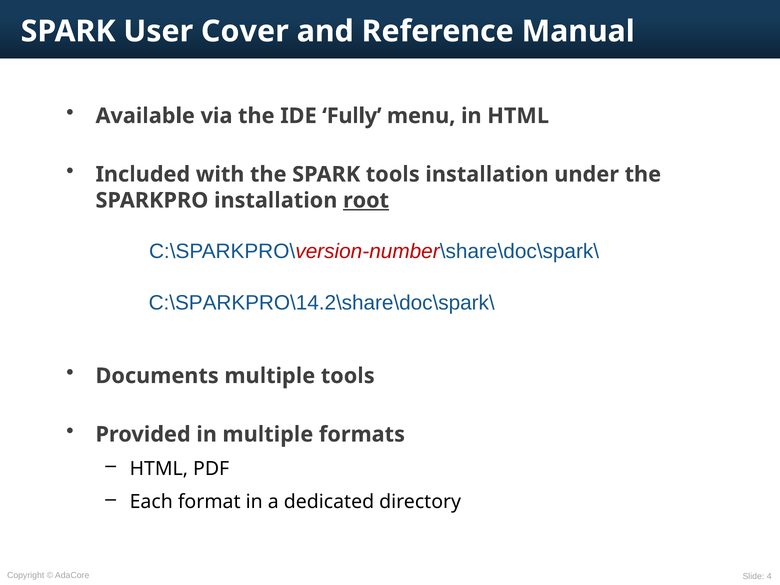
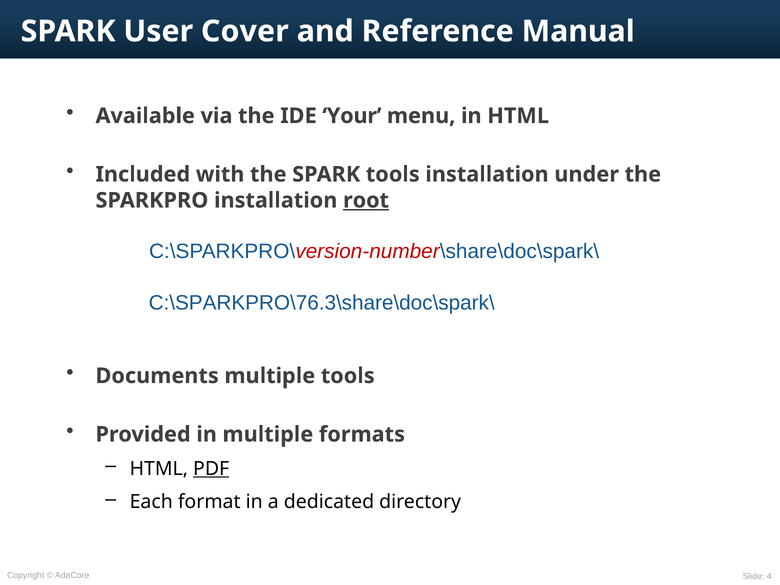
Fully: Fully -> Your
C:\SPARKPRO\14.2\share\doc\spark\: C:\SPARKPRO\14.2\share\doc\spark\ -> C:\SPARKPRO\76.3\share\doc\spark\
PDF underline: none -> present
